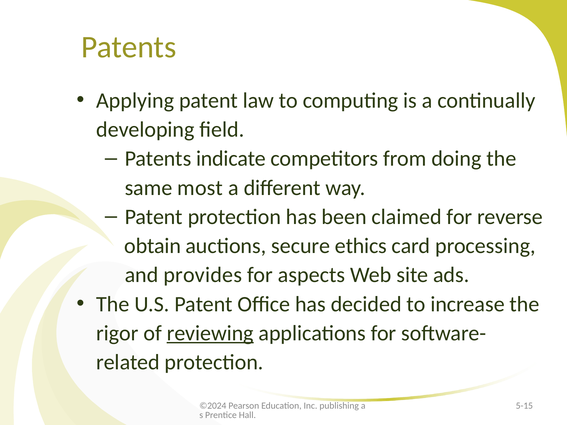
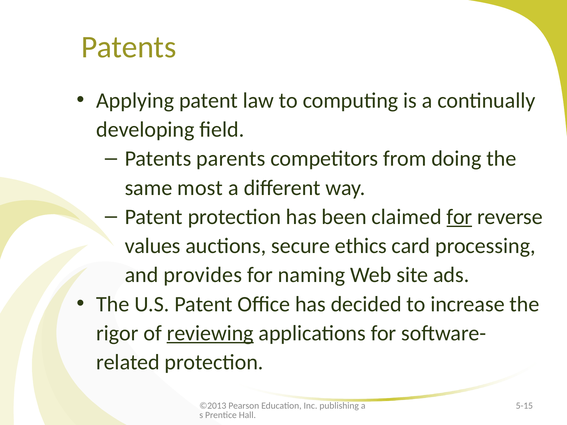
indicate: indicate -> parents
for at (459, 217) underline: none -> present
obtain: obtain -> values
aspects: aspects -> naming
©2024: ©2024 -> ©2013
